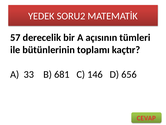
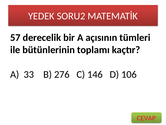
681: 681 -> 276
656: 656 -> 106
